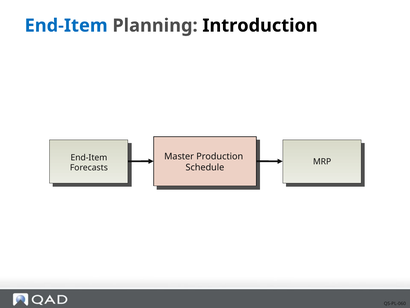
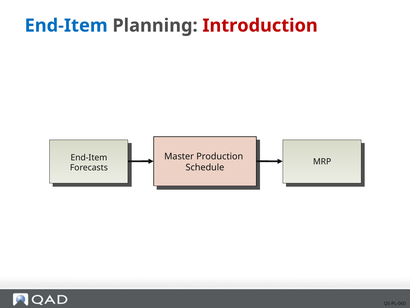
Introduction colour: black -> red
